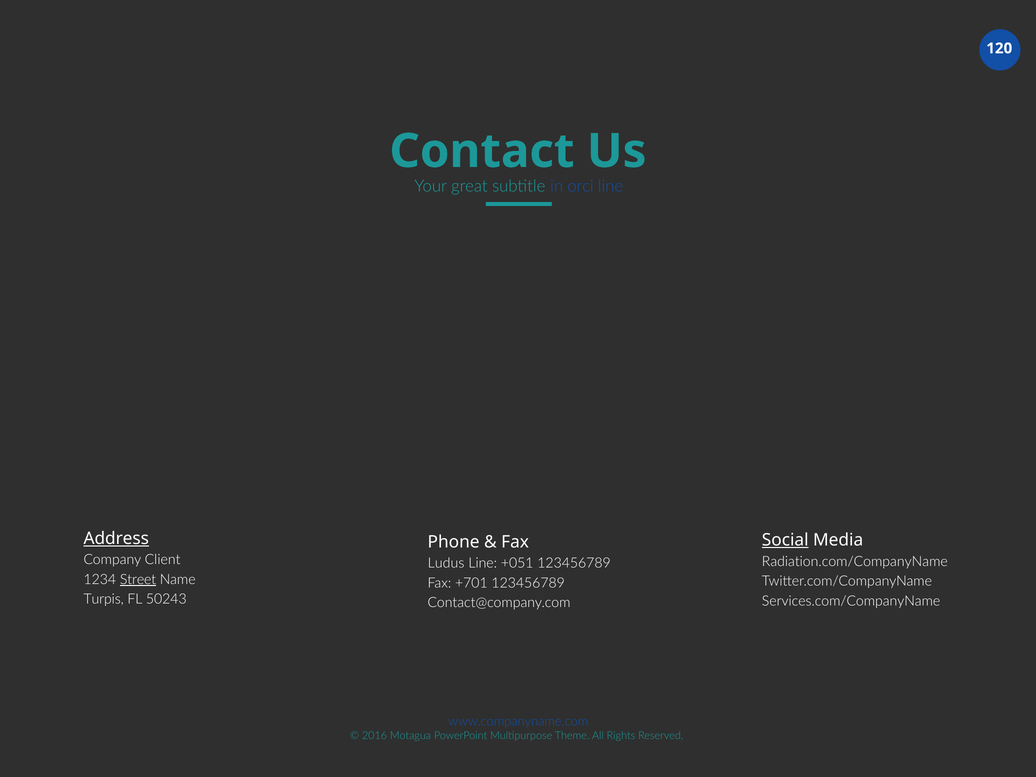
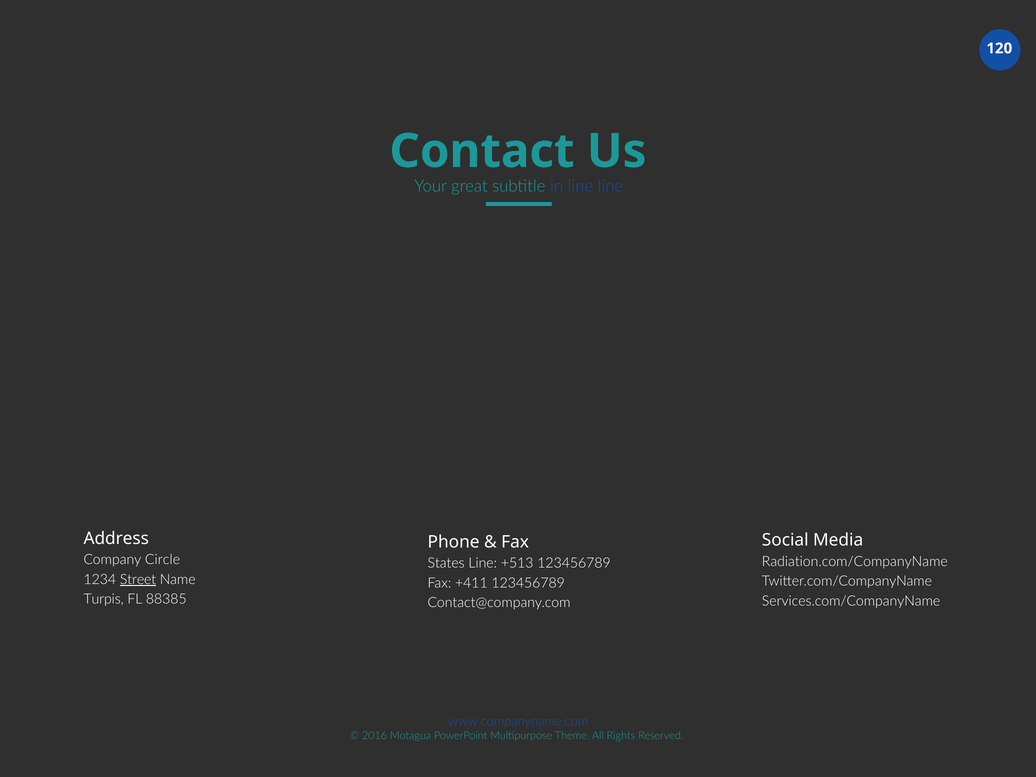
orci at (581, 186): orci -> line
Address underline: present -> none
Social underline: present -> none
Client: Client -> Circle
Ludus: Ludus -> States
+051: +051 -> +513
+701: +701 -> +411
50243: 50243 -> 88385
